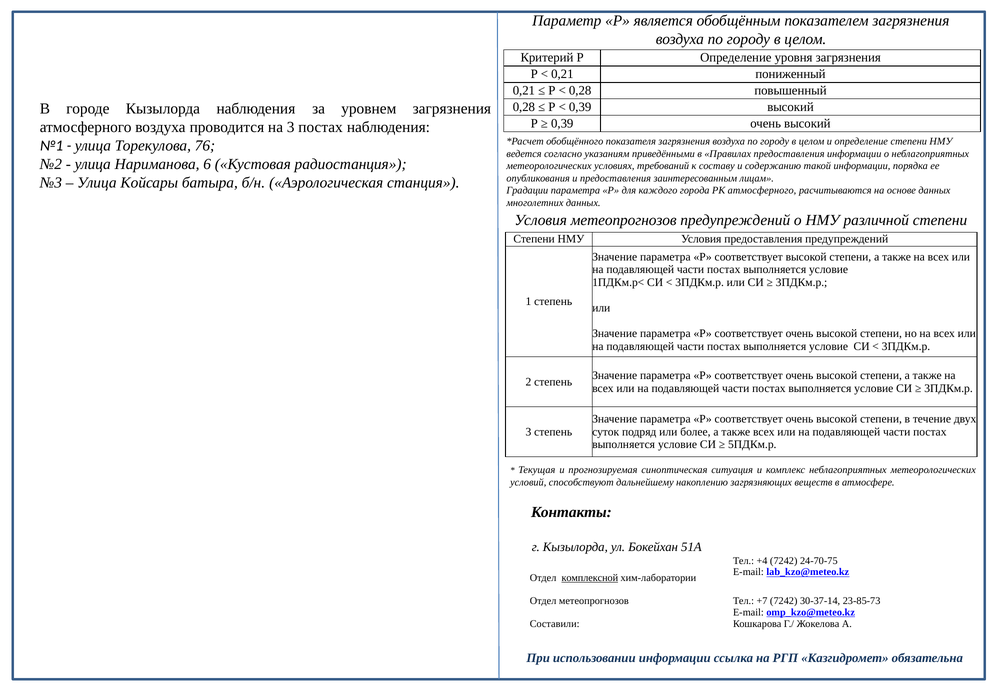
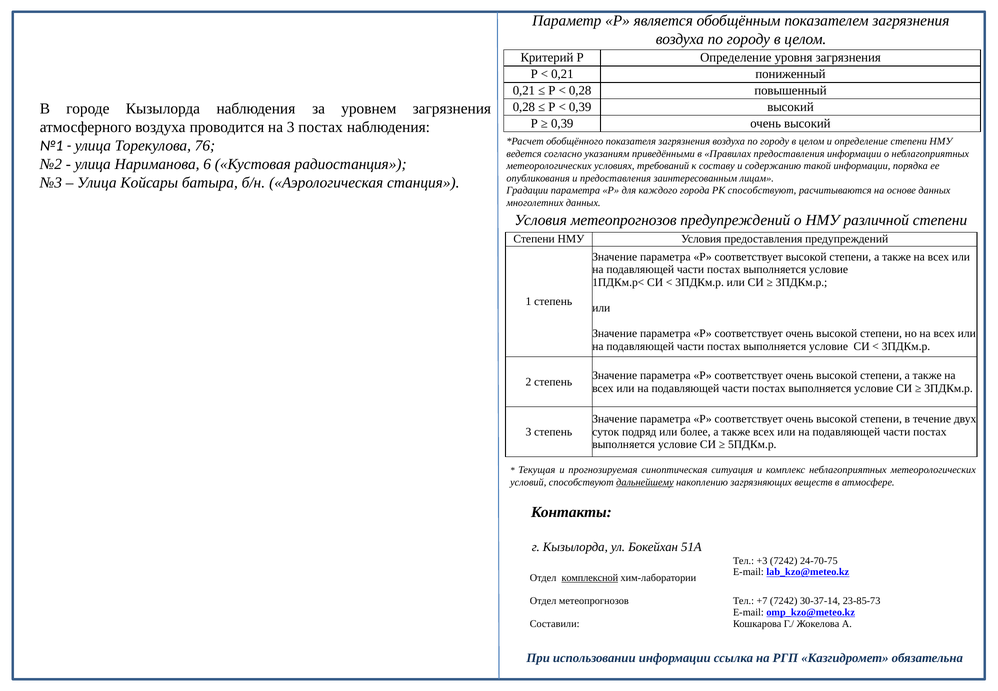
РК атмосферного: атмосферного -> способствуют
дальнейшему underline: none -> present
+4: +4 -> +3
